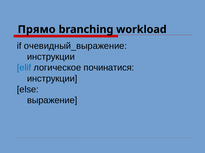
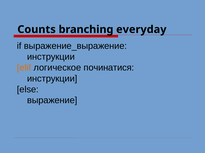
Прямо: Прямо -> Counts
workload: workload -> everyday
очевидный_выражение: очевидный_выражение -> выражение_выражение
elif colour: blue -> orange
